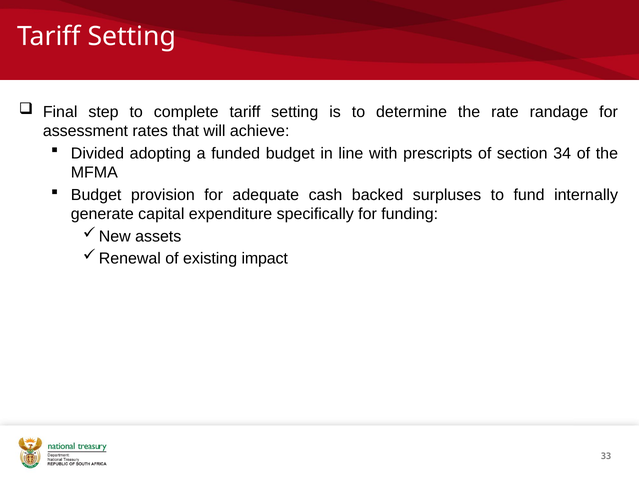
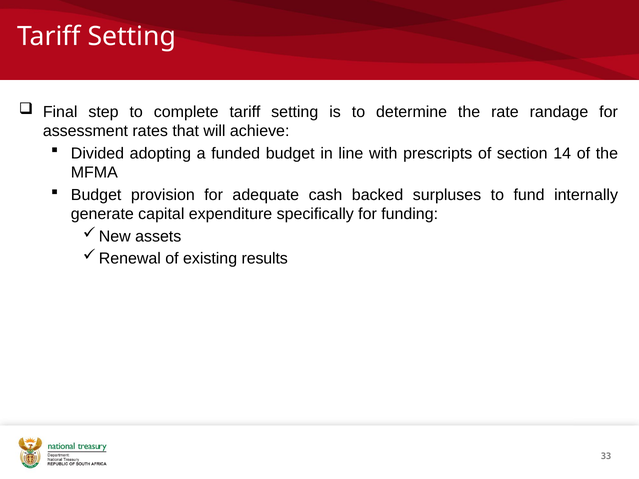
34: 34 -> 14
impact: impact -> results
